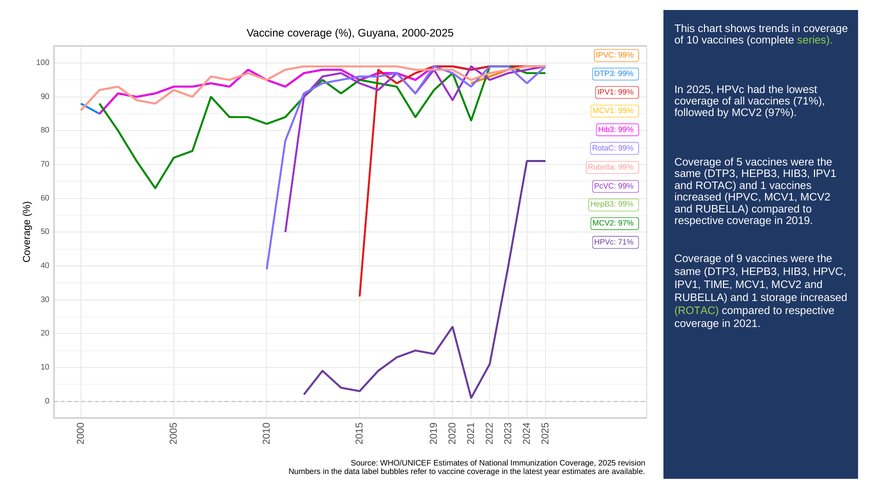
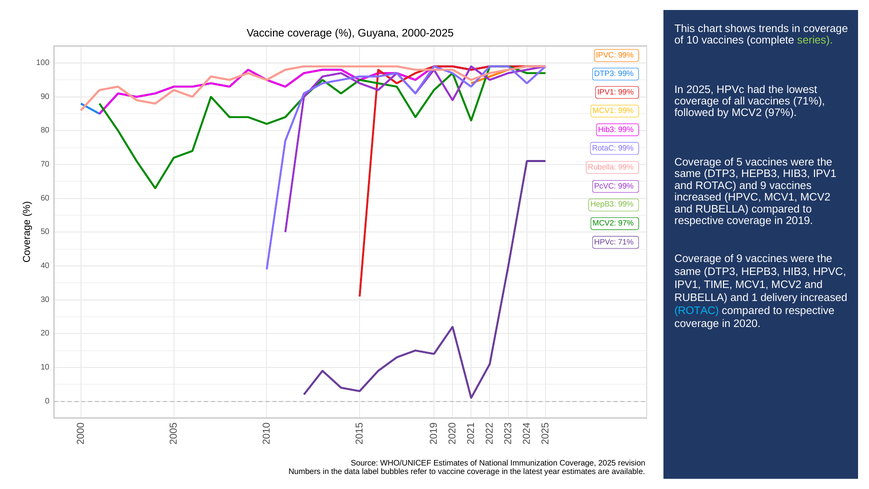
ROTAC and 1: 1 -> 9
storage: storage -> delivery
ROTAC at (697, 310) colour: light green -> light blue
2021: 2021 -> 2020
